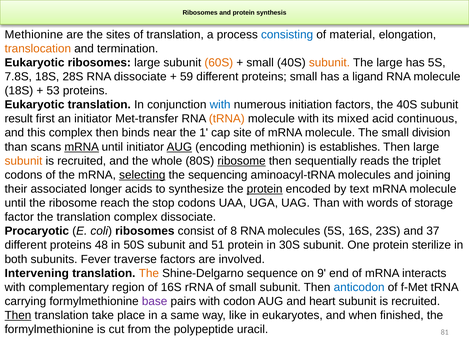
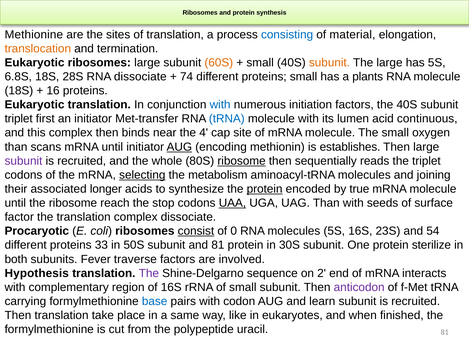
7.8S: 7.8S -> 6.8S
59: 59 -> 74
ligand: ligand -> plants
53: 53 -> 16
result at (19, 119): result -> triplet
tRNA at (227, 119) colour: orange -> blue
mixed: mixed -> lumen
1: 1 -> 4
division: division -> oxygen
mRNA at (82, 147) underline: present -> none
subunit at (23, 161) colour: orange -> purple
sequencing: sequencing -> metabolism
text: text -> true
UAA underline: none -> present
words: words -> seeds
storage: storage -> surface
consist underline: none -> present
8: 8 -> 0
37: 37 -> 54
48: 48 -> 33
and 51: 51 -> 81
Intervening: Intervening -> Hypothesis
The at (149, 274) colour: orange -> purple
9: 9 -> 2
anticodon colour: blue -> purple
base colour: purple -> blue
heart: heart -> learn
Then at (18, 316) underline: present -> none
